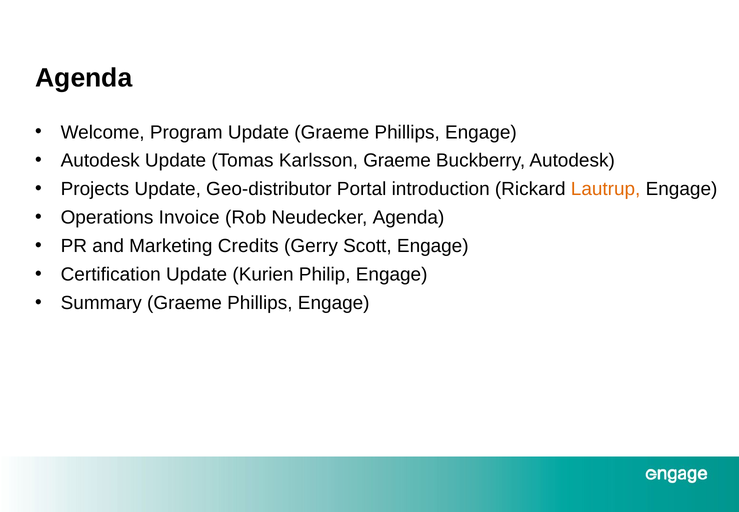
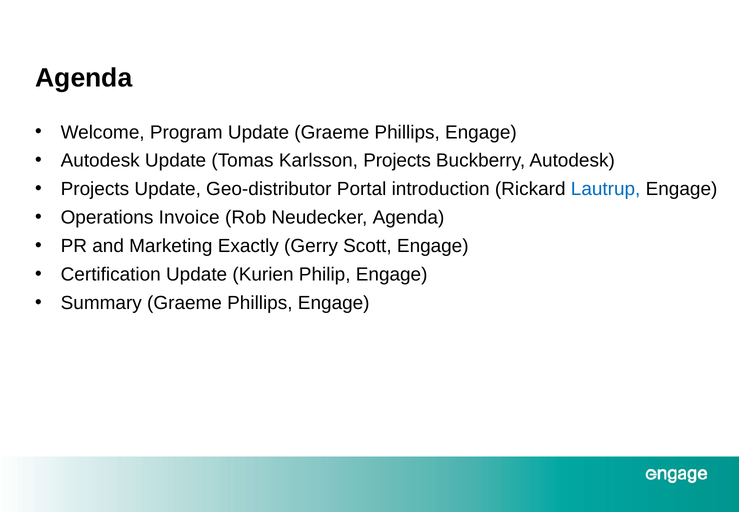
Karlsson Graeme: Graeme -> Projects
Lautrup colour: orange -> blue
Credits: Credits -> Exactly
